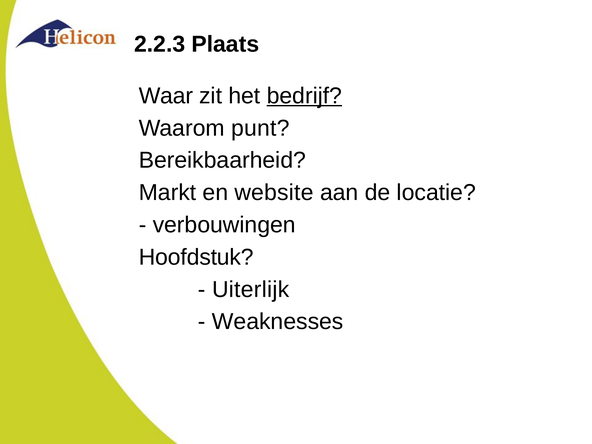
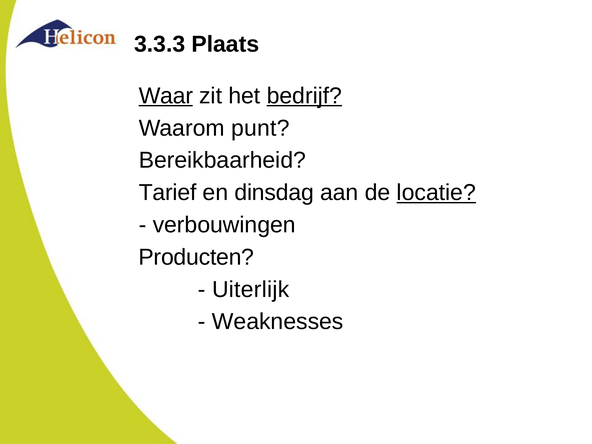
2.2.3: 2.2.3 -> 3.3.3
Waar underline: none -> present
Markt: Markt -> Tarief
website: website -> dinsdag
locatie underline: none -> present
Hoofdstuk: Hoofdstuk -> Producten
